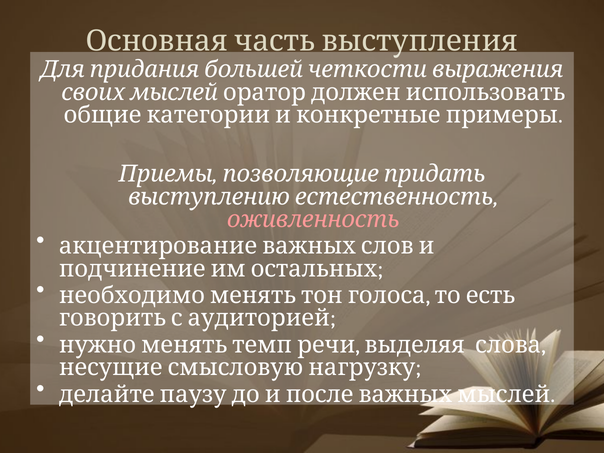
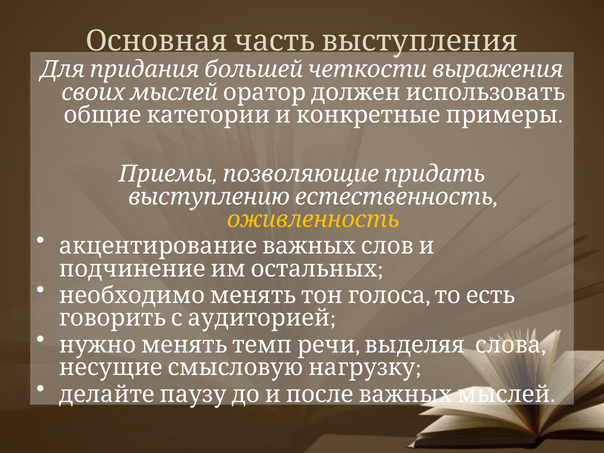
оживленность colour: pink -> yellow
